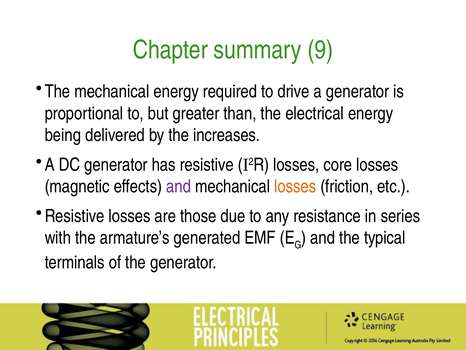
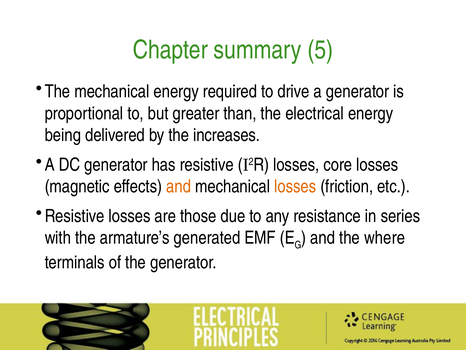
9: 9 -> 5
and at (179, 186) colour: purple -> orange
typical: typical -> where
